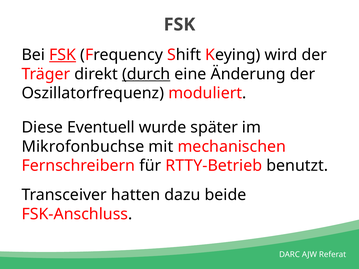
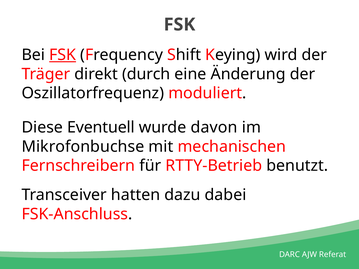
durch underline: present -> none
später: später -> davon
beide: beide -> dabei
